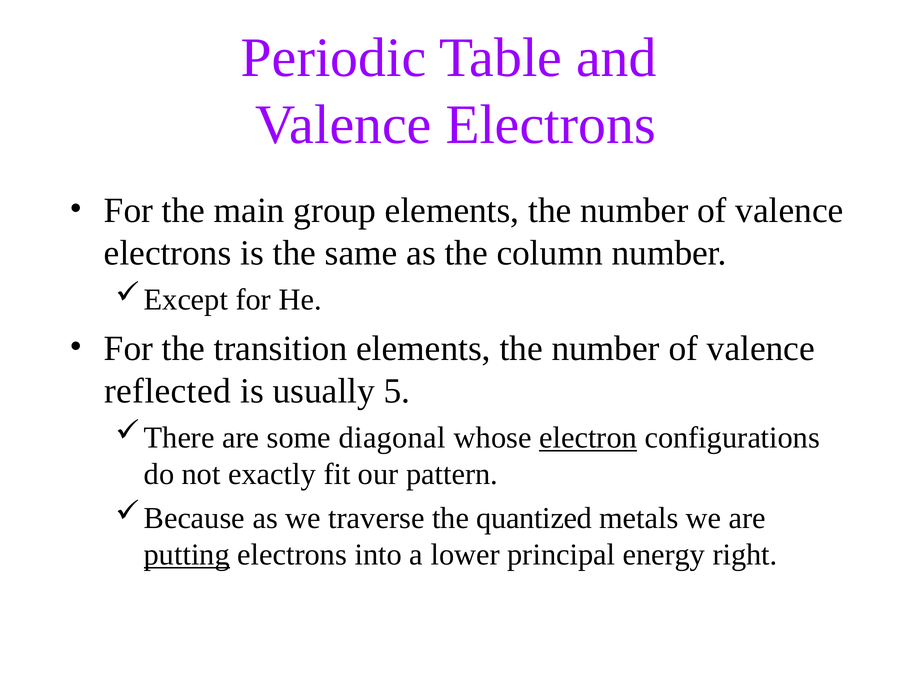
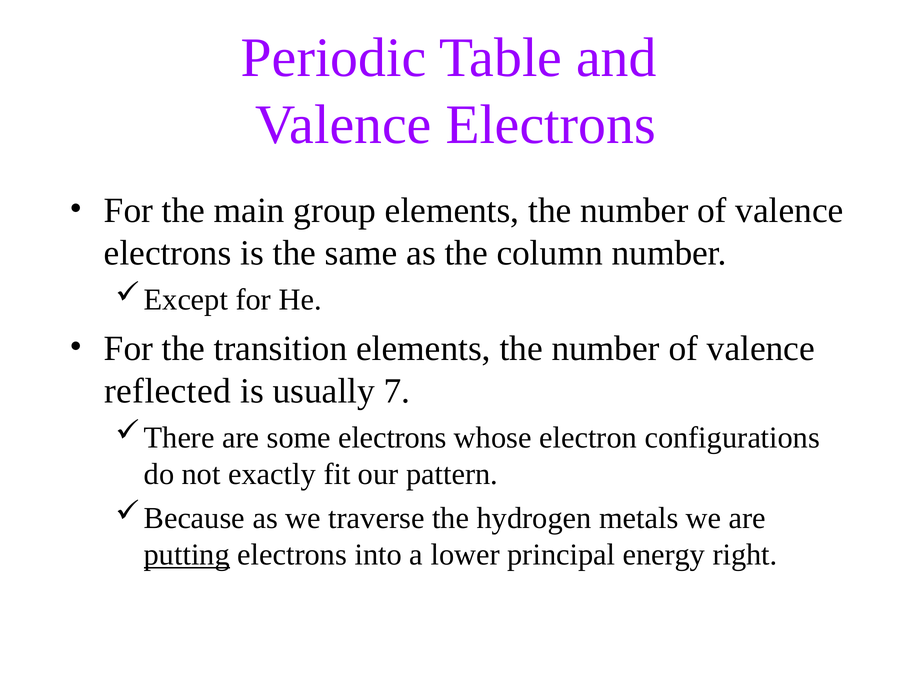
5: 5 -> 7
some diagonal: diagonal -> electrons
electron underline: present -> none
quantized: quantized -> hydrogen
